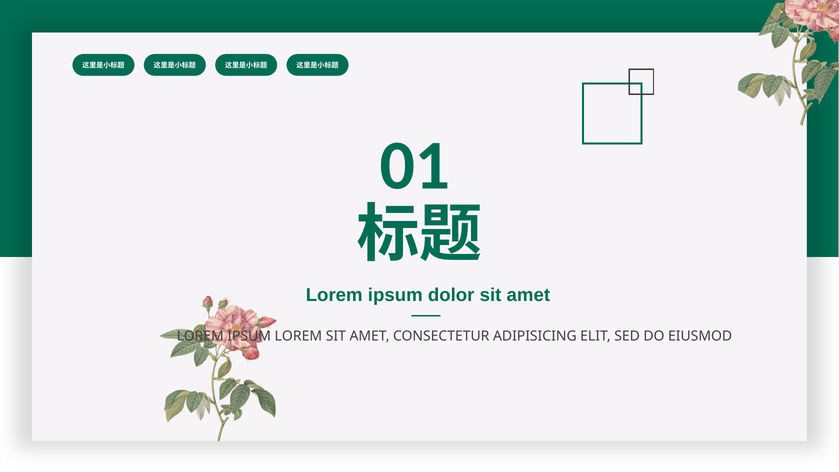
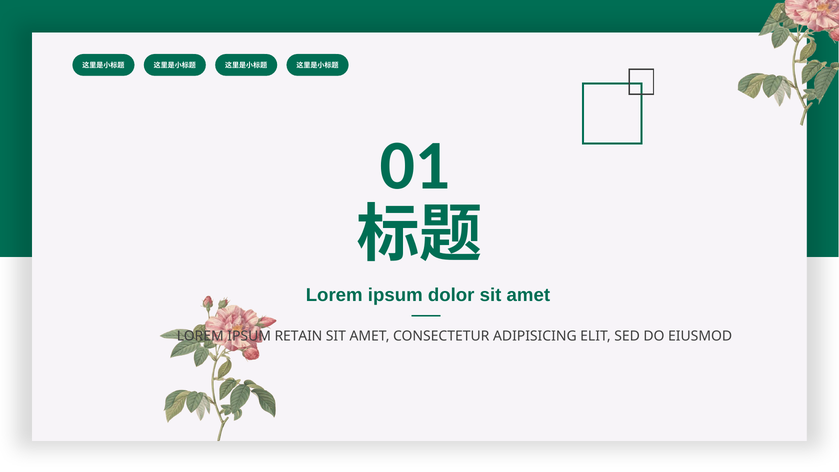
IPSUM LOREM: LOREM -> RETAIN
